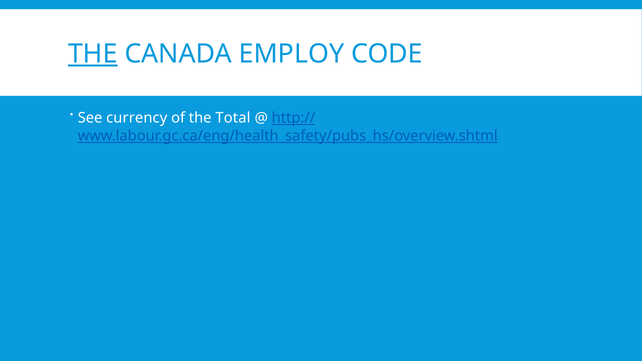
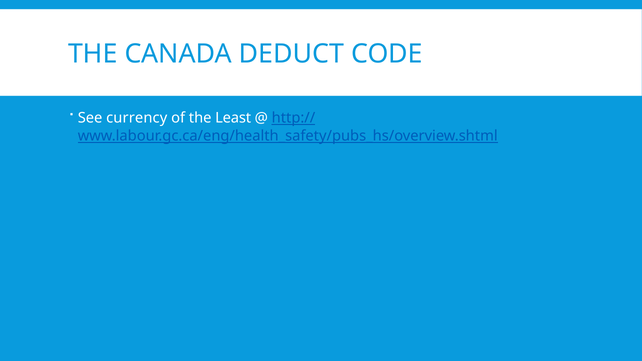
THE at (93, 54) underline: present -> none
EMPLOY: EMPLOY -> DEDUCT
Total: Total -> Least
